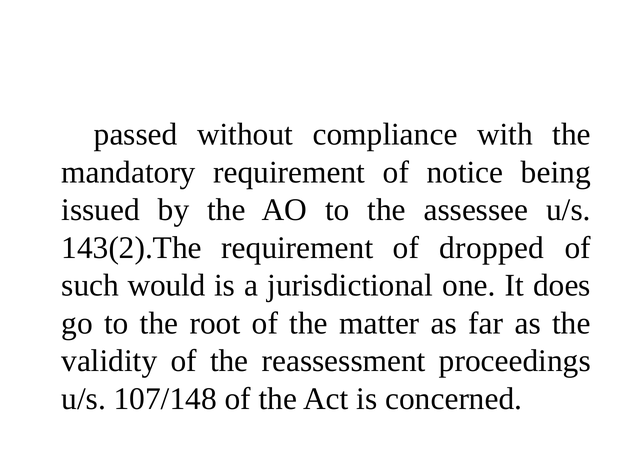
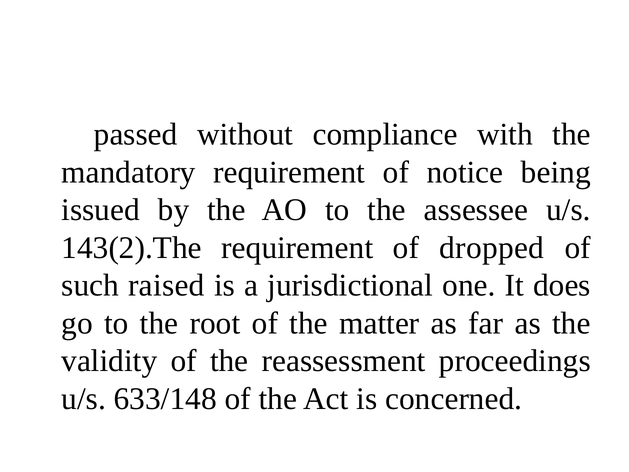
would: would -> raised
107/148: 107/148 -> 633/148
